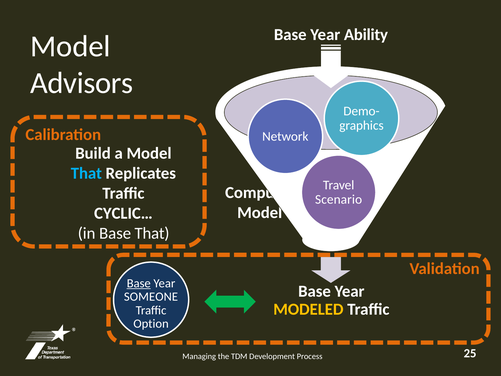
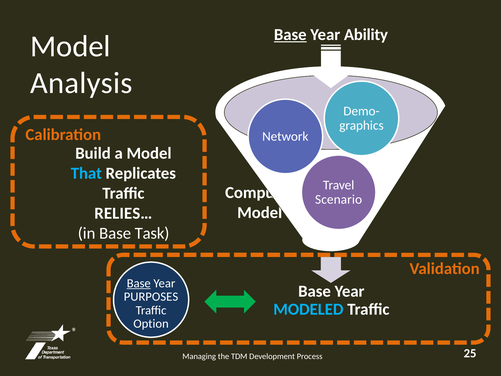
Base at (290, 35) underline: none -> present
Advisors: Advisors -> Analysis
CYCLIC…: CYCLIC… -> RELIES…
Base That: That -> Task
SOMEONE: SOMEONE -> PURPOSES
MODELED colour: yellow -> light blue
